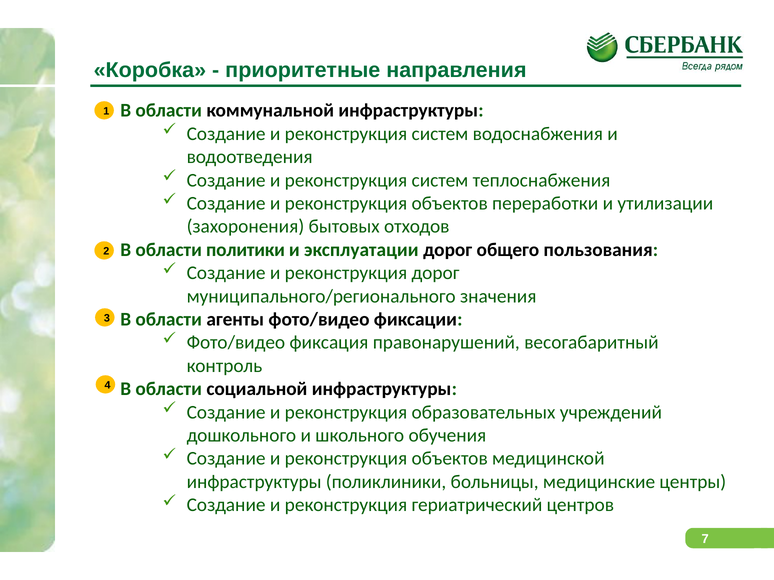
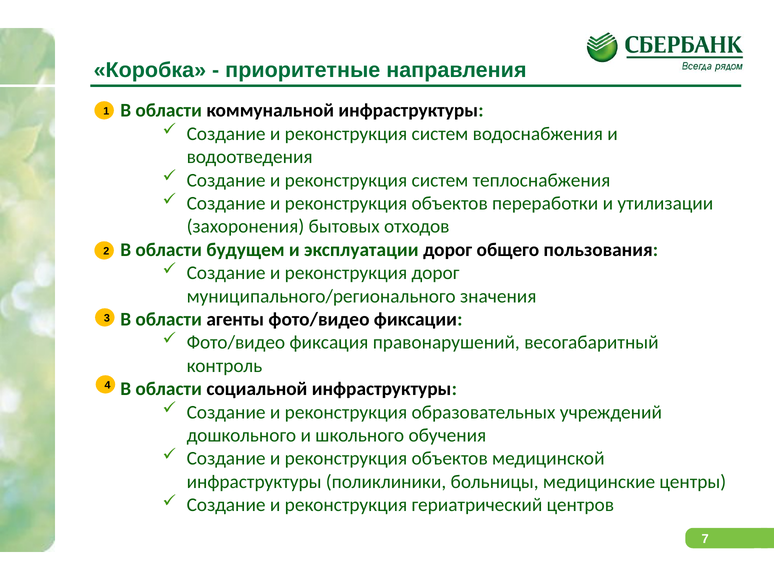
политики: политики -> будущем
